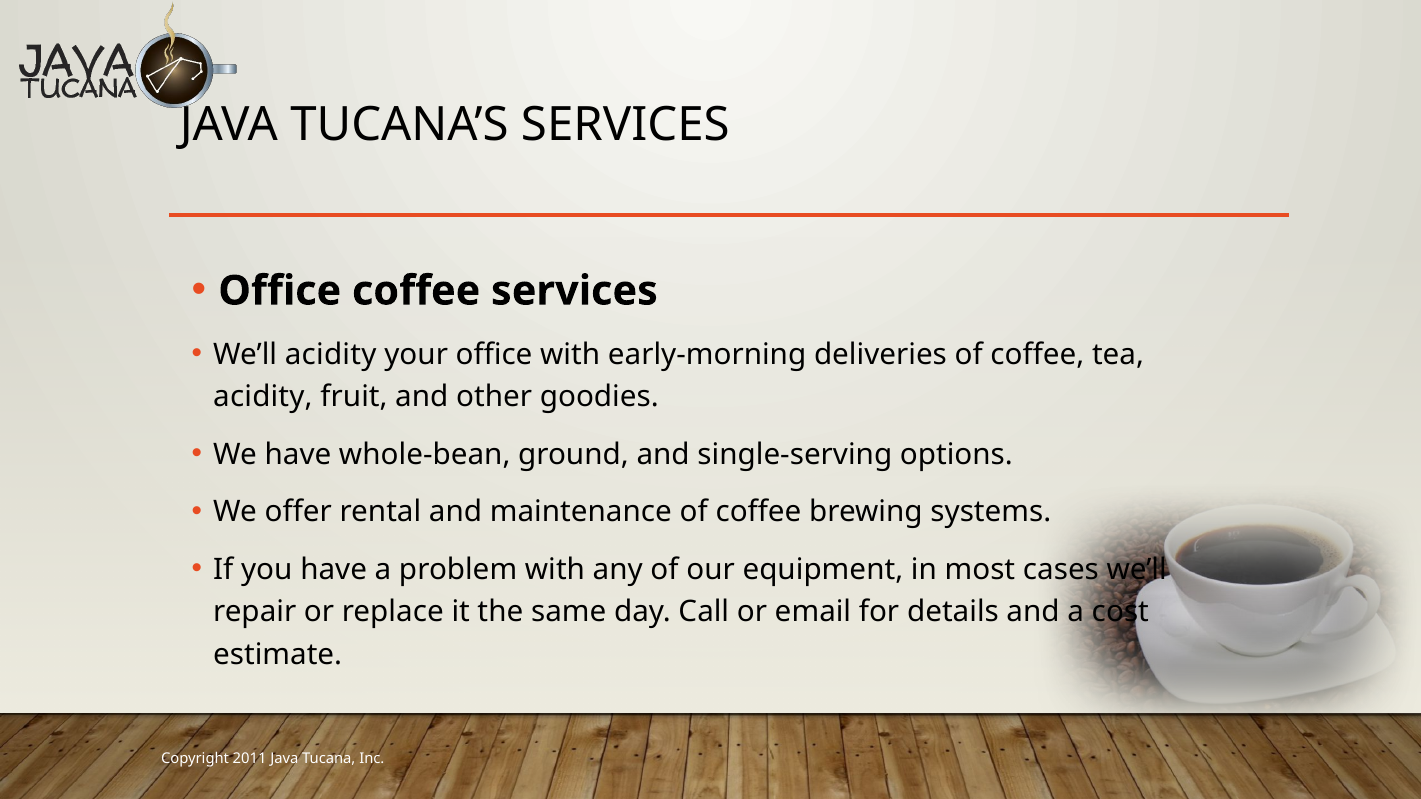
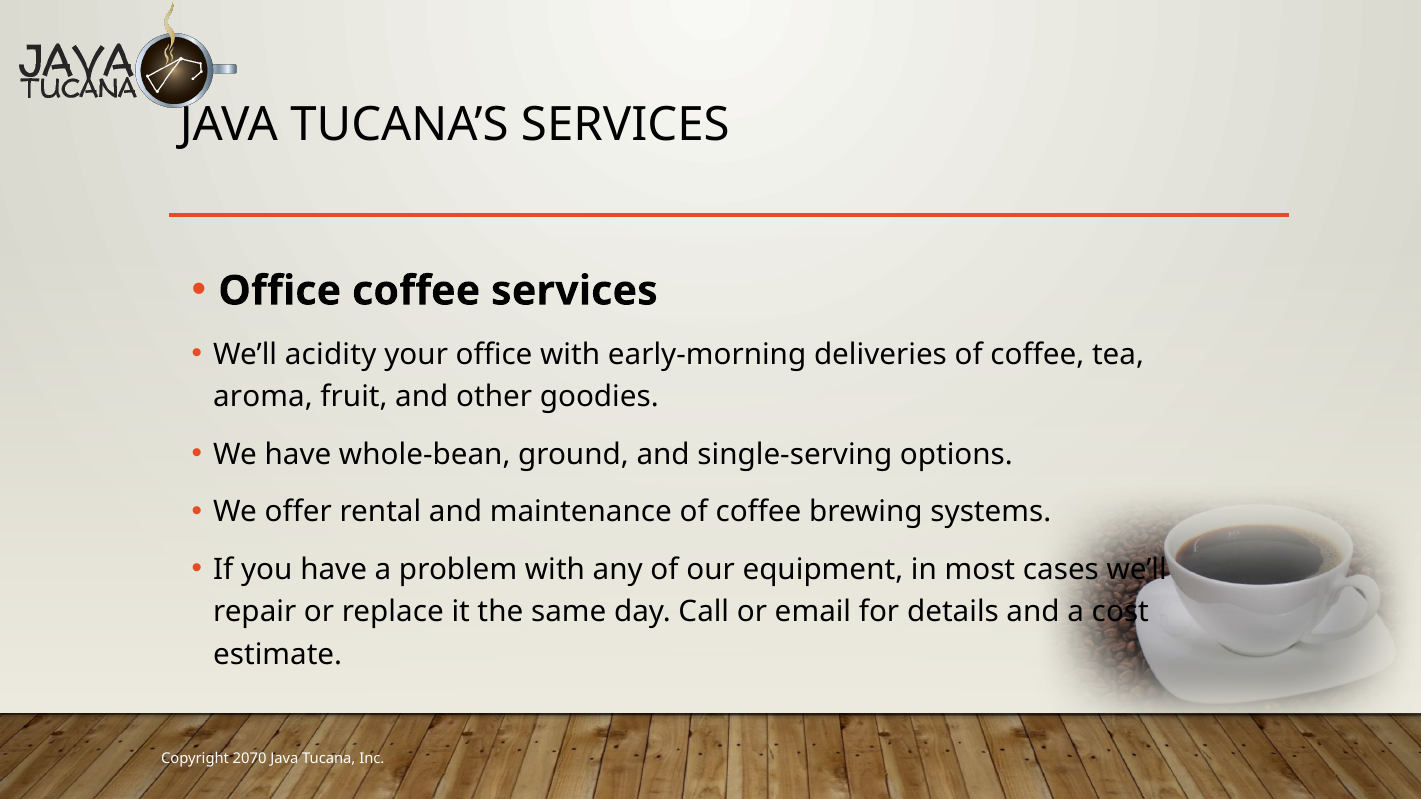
acidity at (263, 397): acidity -> aroma
2011: 2011 -> 2070
